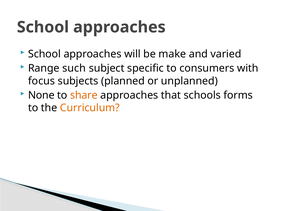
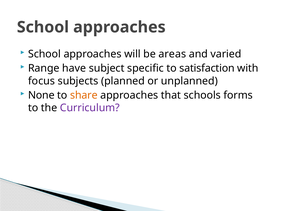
make: make -> areas
such: such -> have
consumers: consumers -> satisfaction
Curriculum colour: orange -> purple
